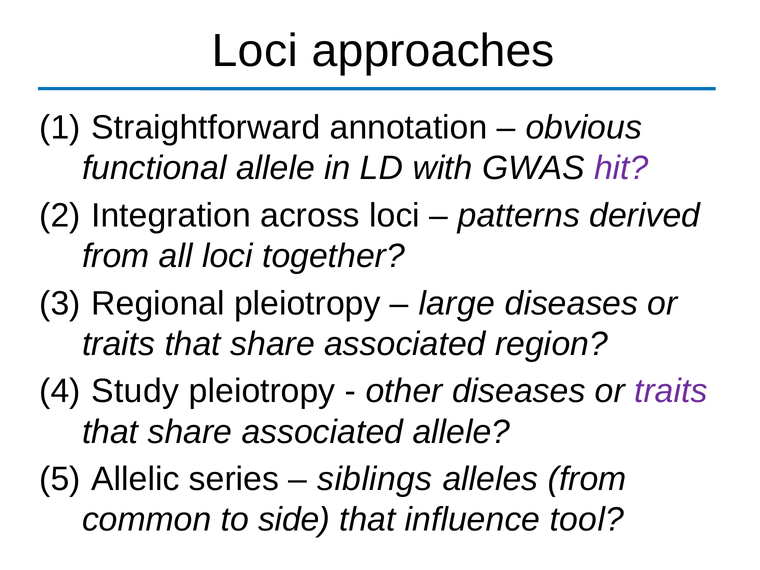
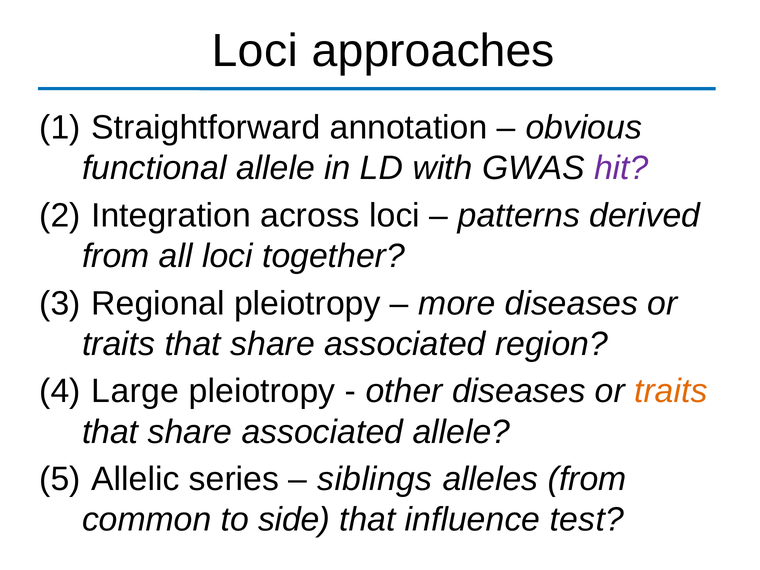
large: large -> more
Study: Study -> Large
traits at (671, 391) colour: purple -> orange
tool: tool -> test
